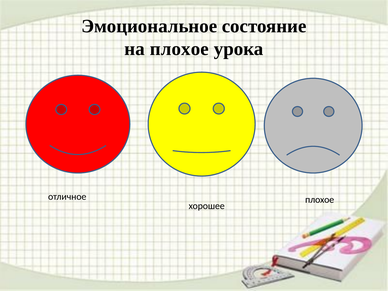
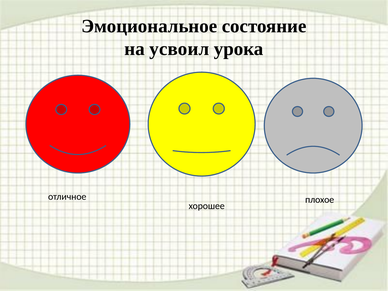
на плохое: плохое -> усвоил
